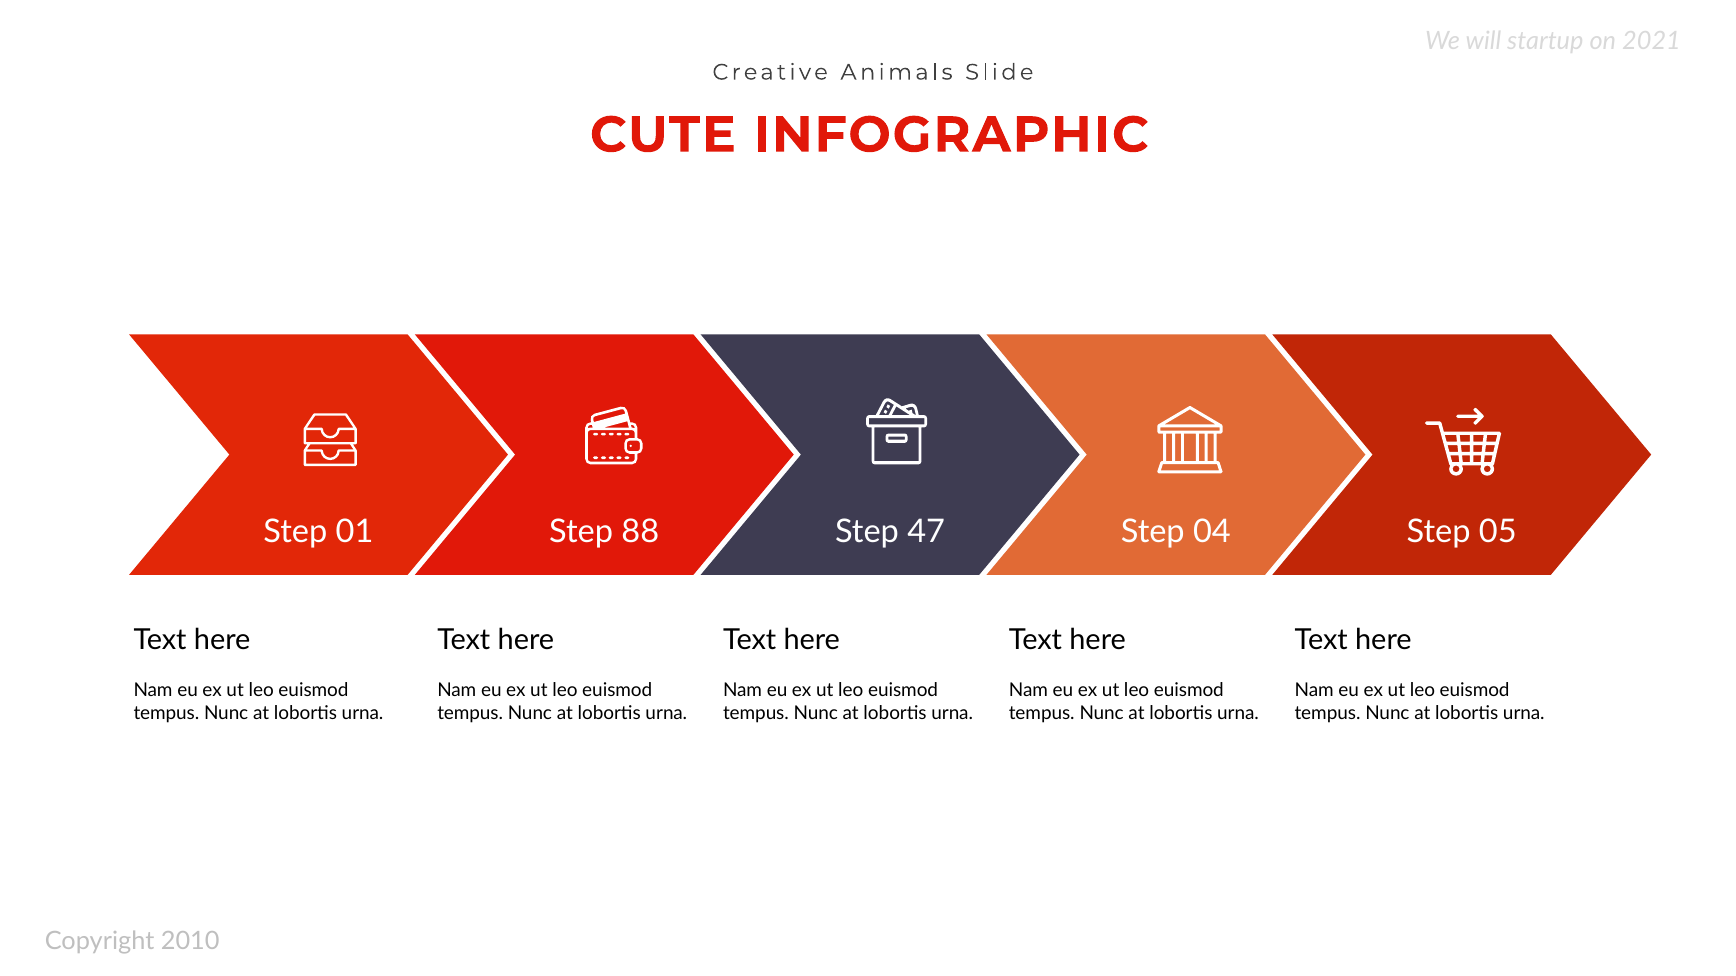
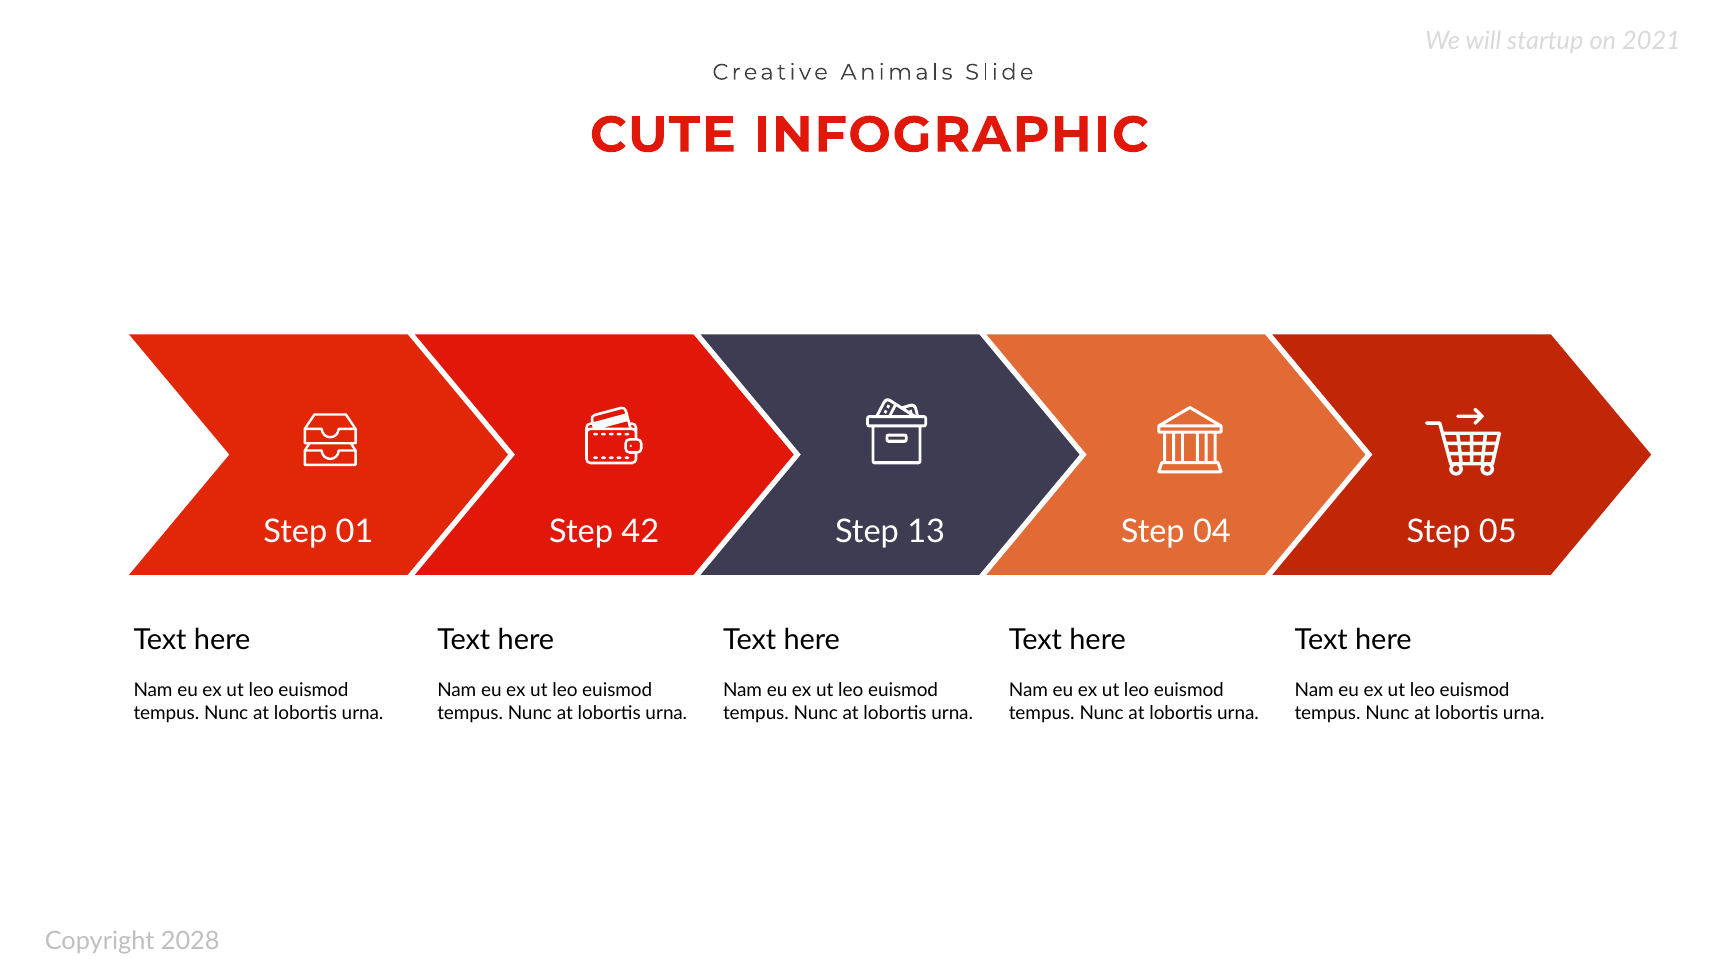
88: 88 -> 42
47: 47 -> 13
2010: 2010 -> 2028
